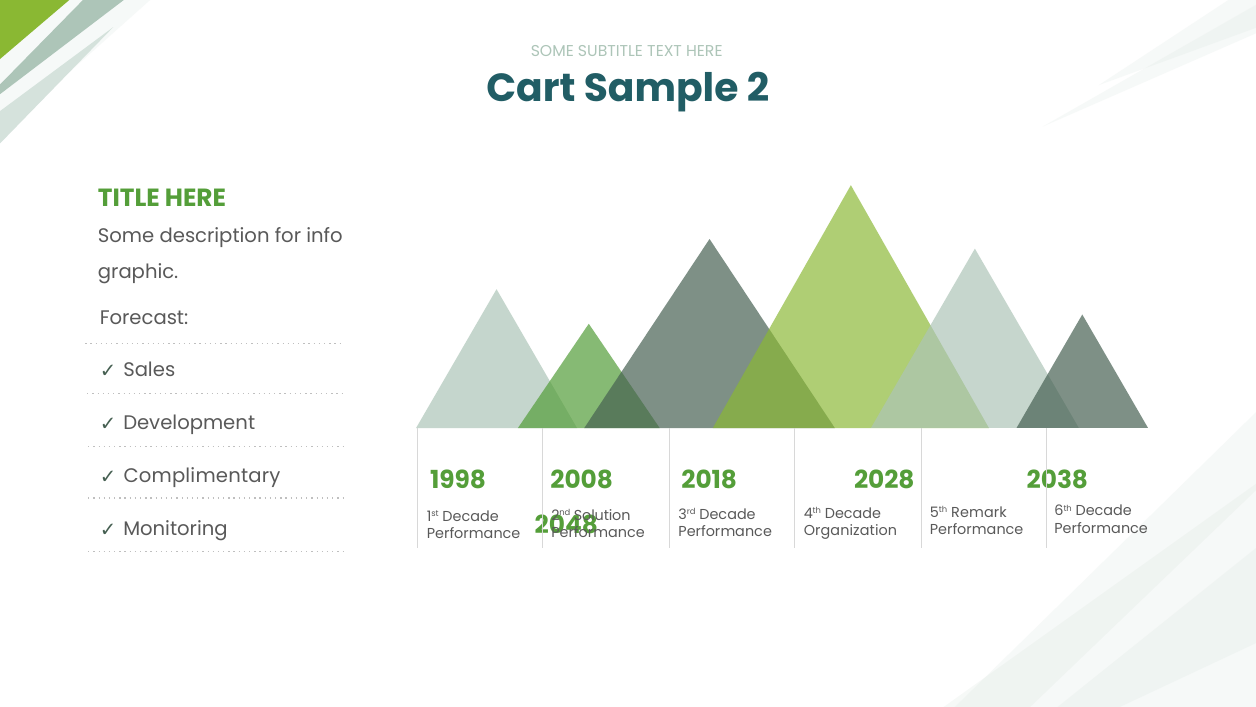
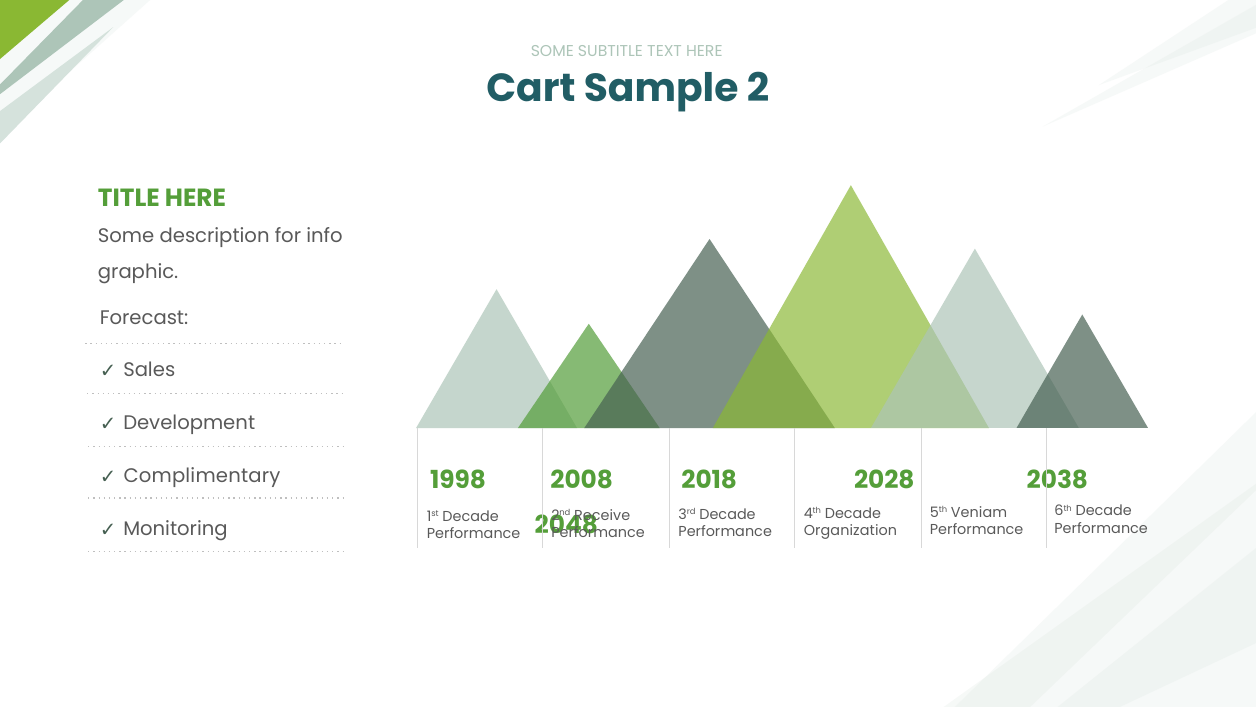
Remark: Remark -> Veniam
Solution: Solution -> Receive
